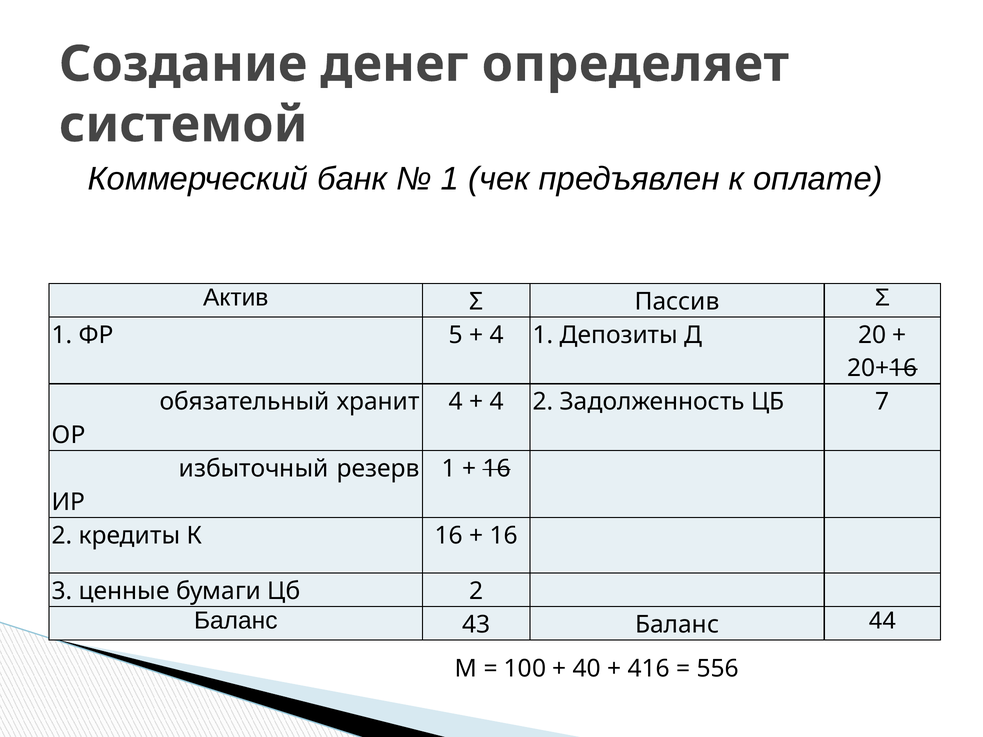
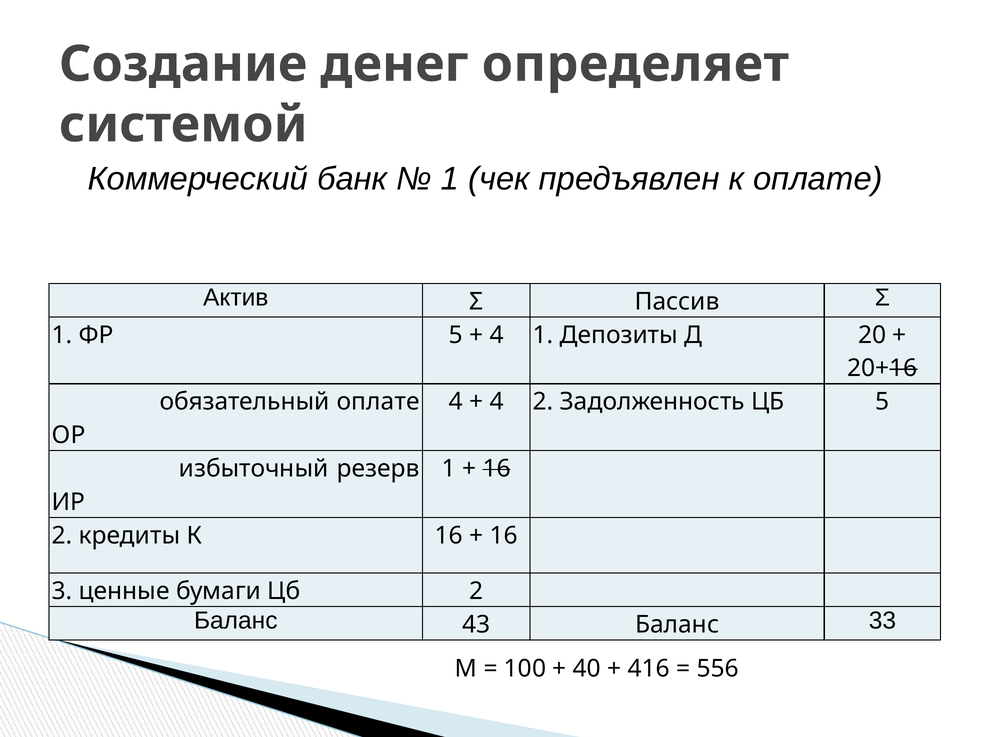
обязательный хранит: хранит -> оплате
ЦБ 7: 7 -> 5
44: 44 -> 33
